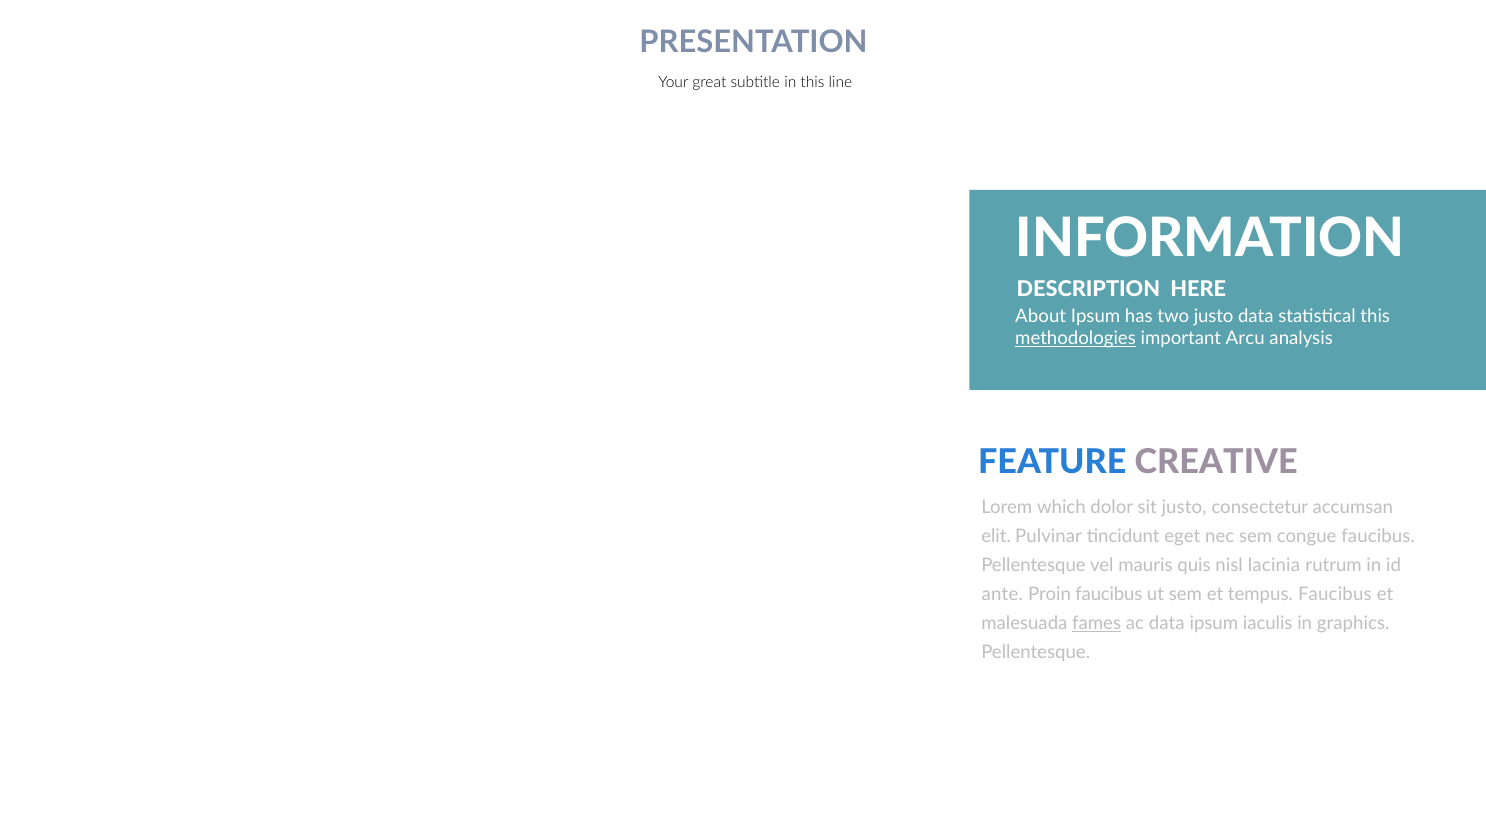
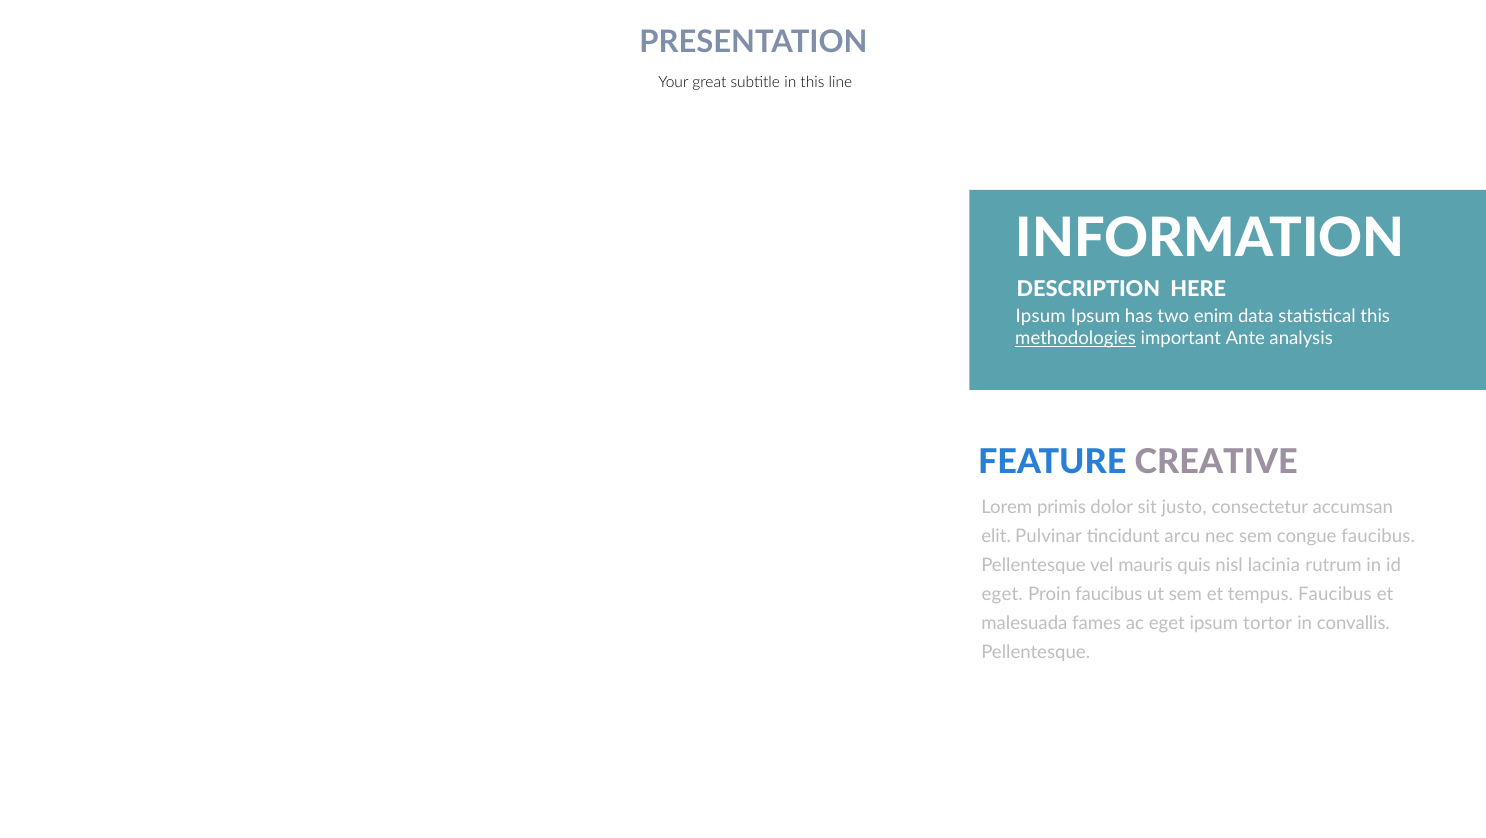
About at (1041, 316): About -> Ipsum
two justo: justo -> enim
Arcu: Arcu -> Ante
which: which -> primis
eget: eget -> arcu
ante at (1002, 594): ante -> eget
fames underline: present -> none
ac data: data -> eget
iaculis: iaculis -> tortor
graphics: graphics -> convallis
